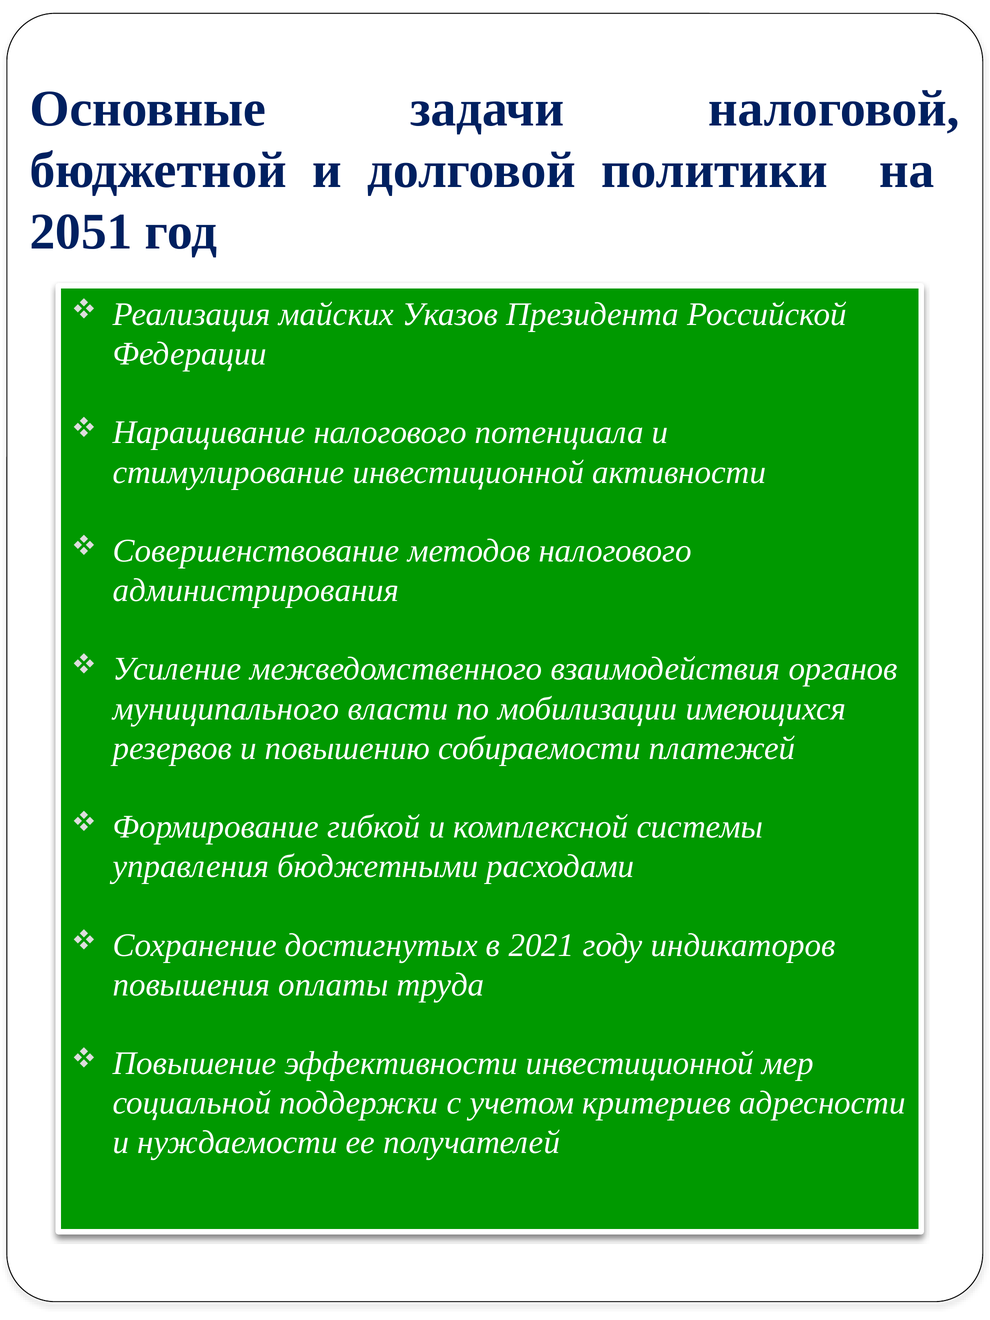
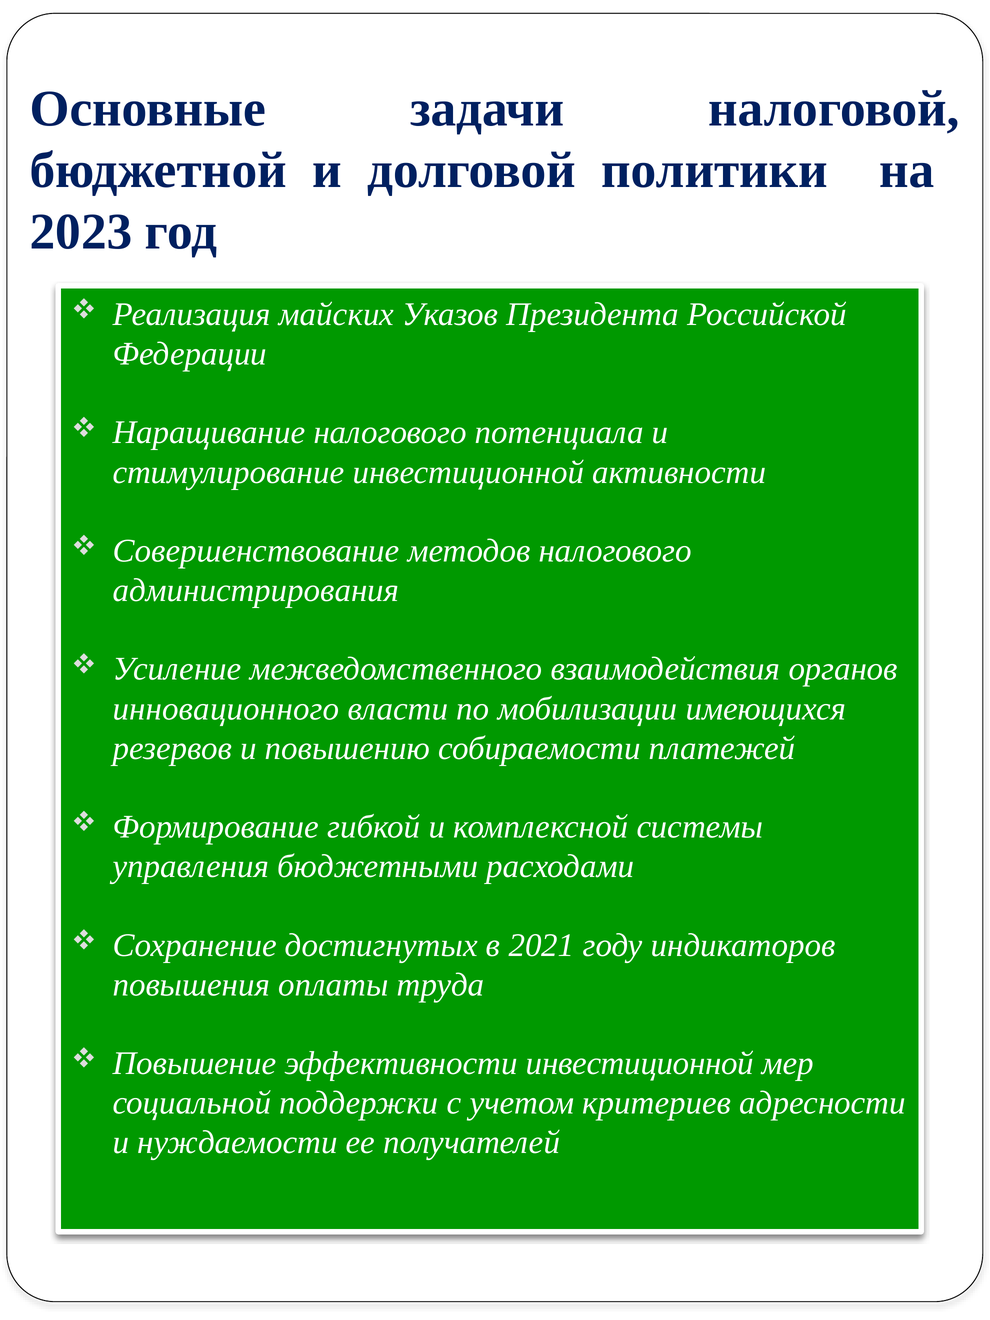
2051: 2051 -> 2023
муниципального: муниципального -> инновационного
